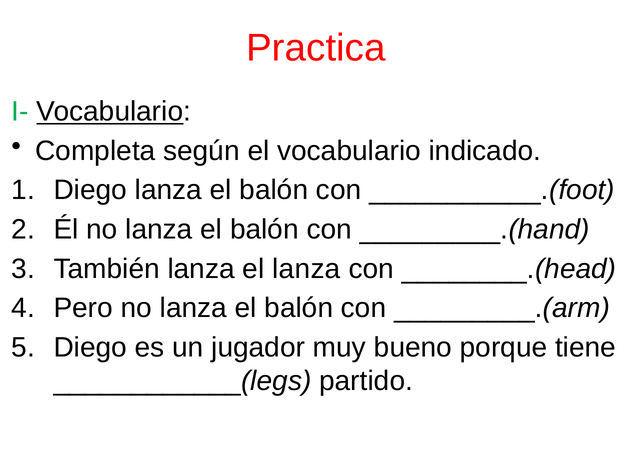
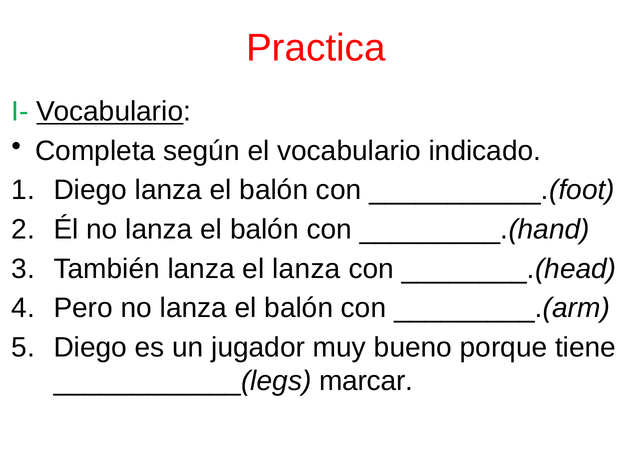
partido: partido -> marcar
